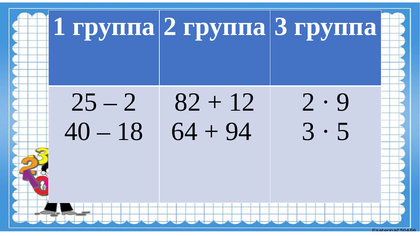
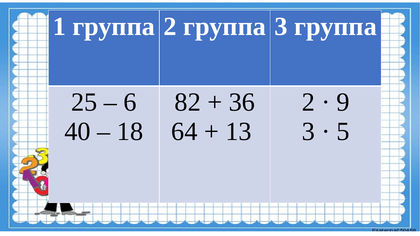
2 at (130, 102): 2 -> 6
12: 12 -> 36
94: 94 -> 13
